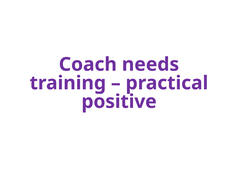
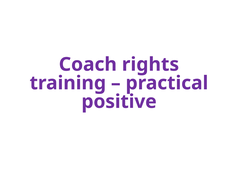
needs: needs -> rights
